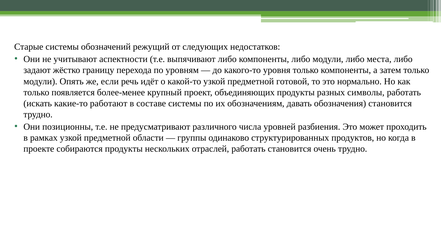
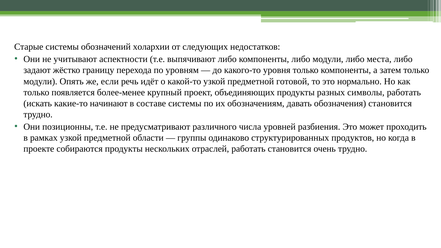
режущий: режущий -> холархии
работают: работают -> начинают
